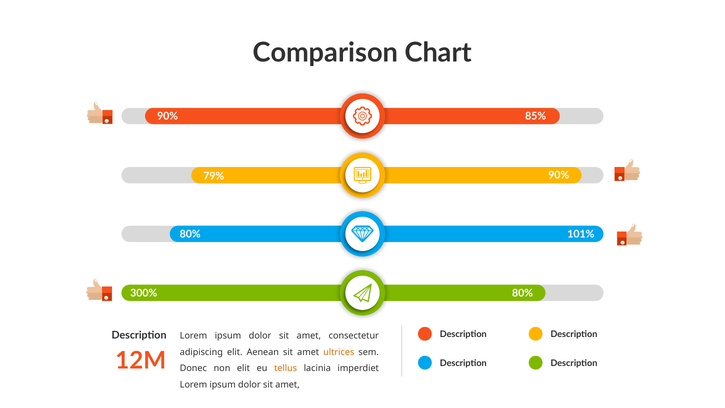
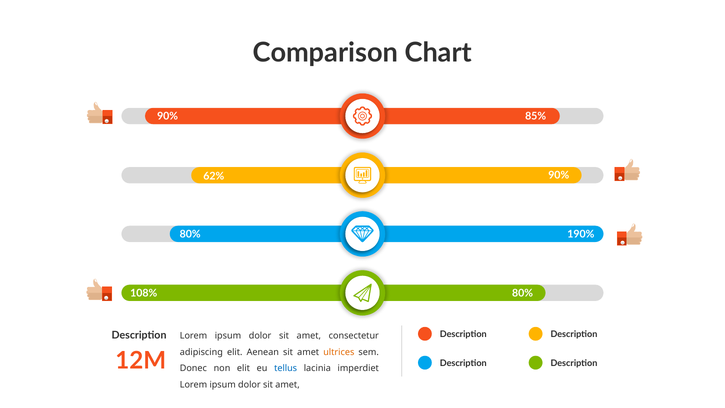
79%: 79% -> 62%
101%: 101% -> 190%
300%: 300% -> 108%
tellus colour: orange -> blue
